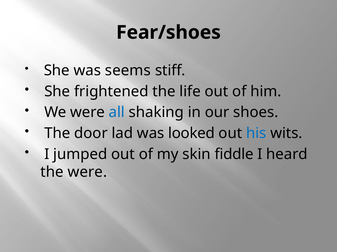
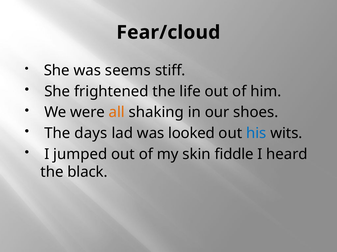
Fear/shoes: Fear/shoes -> Fear/cloud
all colour: blue -> orange
door: door -> days
the were: were -> black
